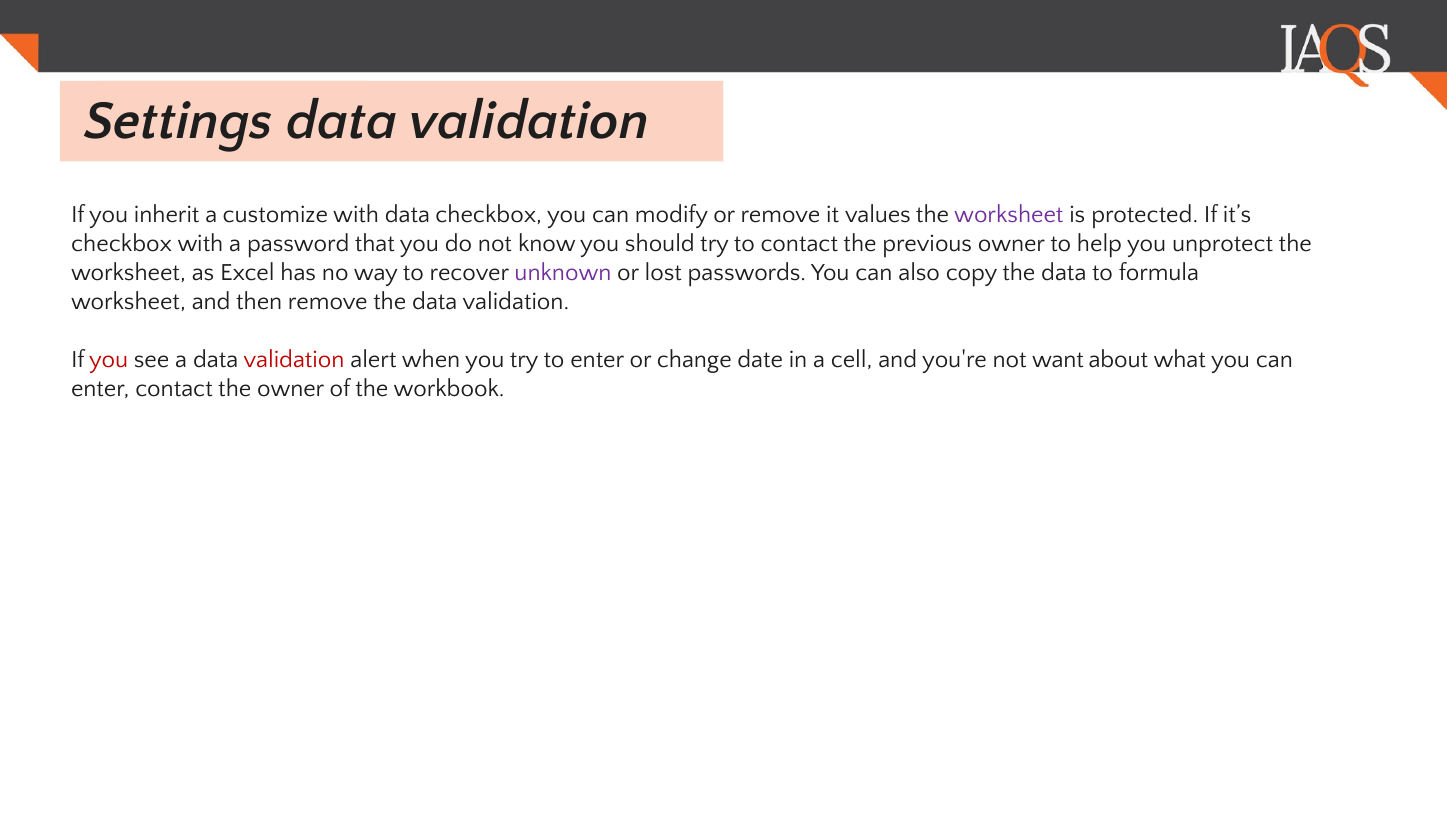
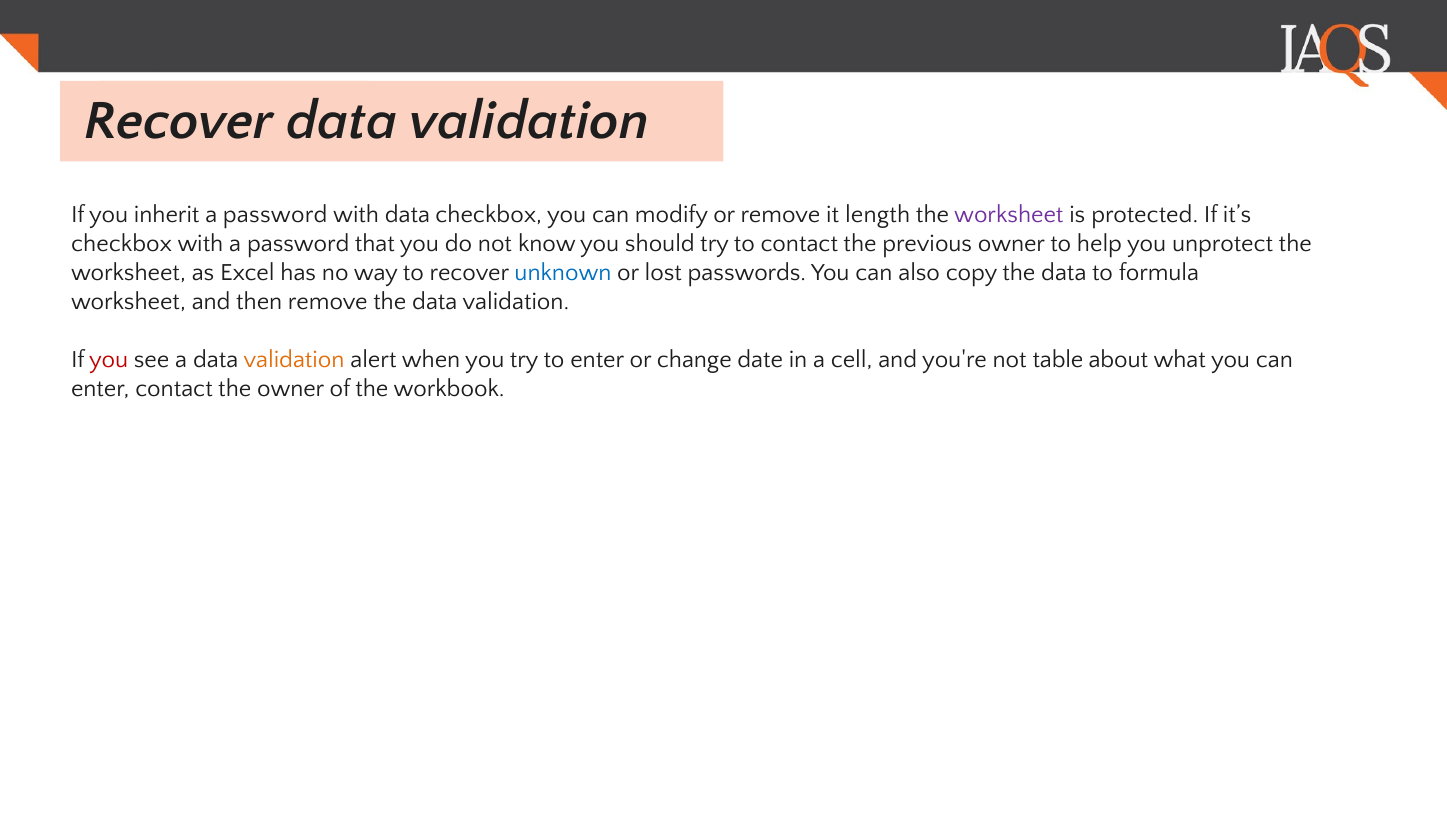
Settings at (179, 121): Settings -> Recover
inherit a customize: customize -> password
values: values -> length
unknown colour: purple -> blue
validation at (294, 359) colour: red -> orange
want: want -> table
